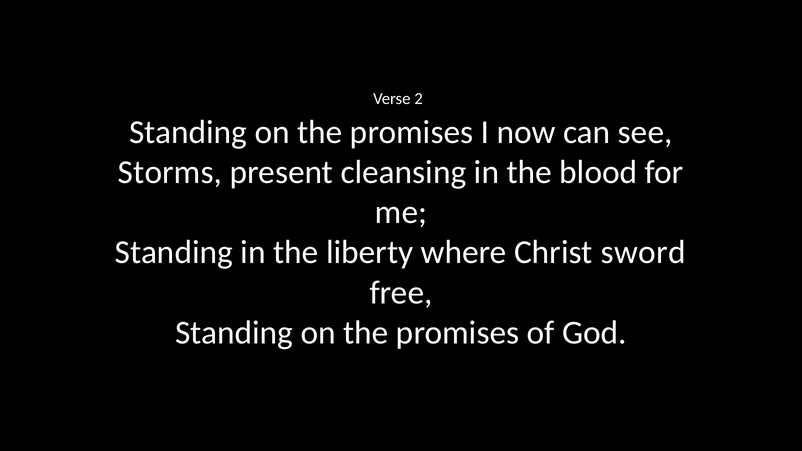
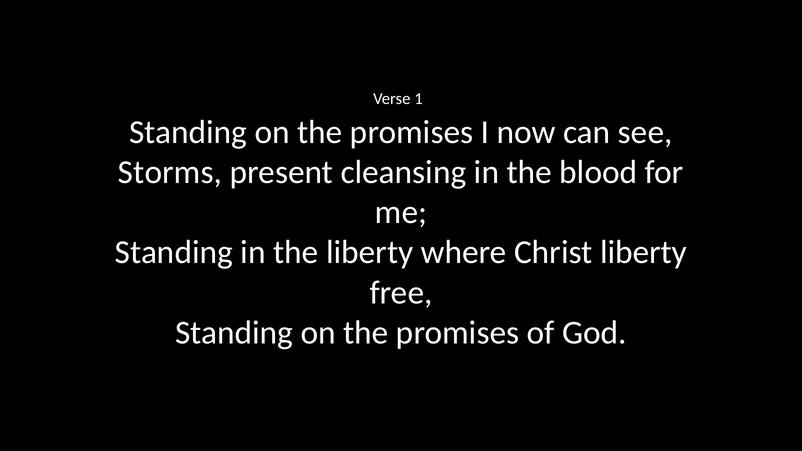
2: 2 -> 1
Christ sword: sword -> liberty
